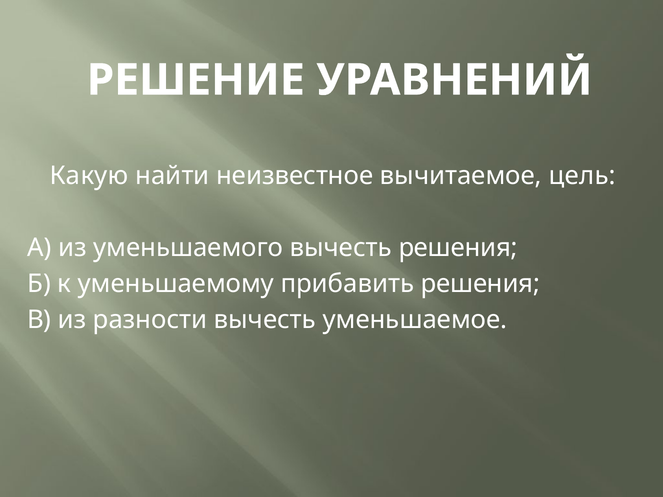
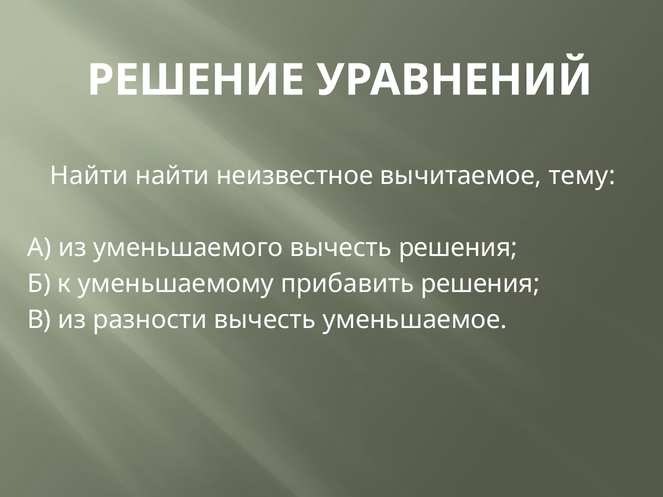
Какую at (89, 176): Какую -> Найти
цель: цель -> тему
